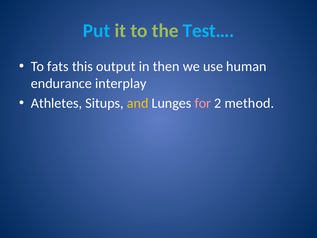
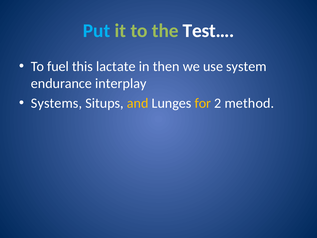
Test… colour: light blue -> white
fats: fats -> fuel
output: output -> lactate
human: human -> system
Athletes: Athletes -> Systems
for colour: pink -> yellow
